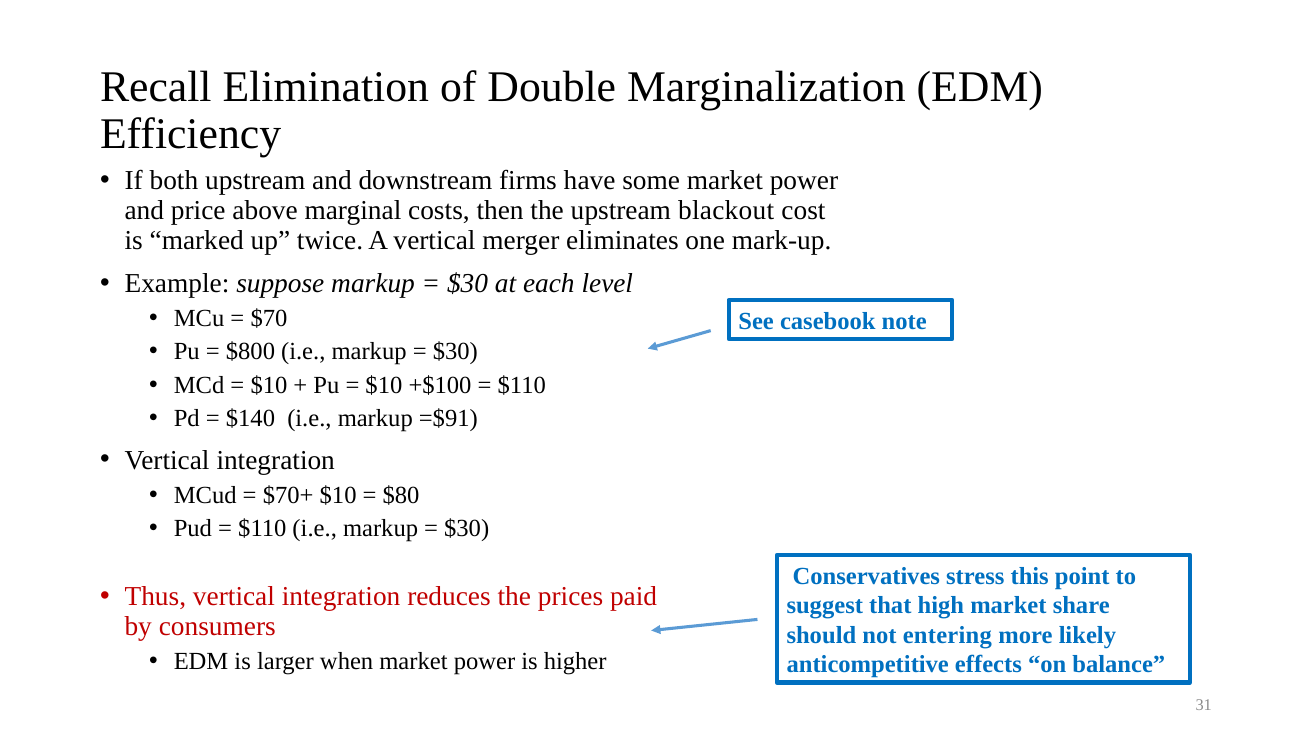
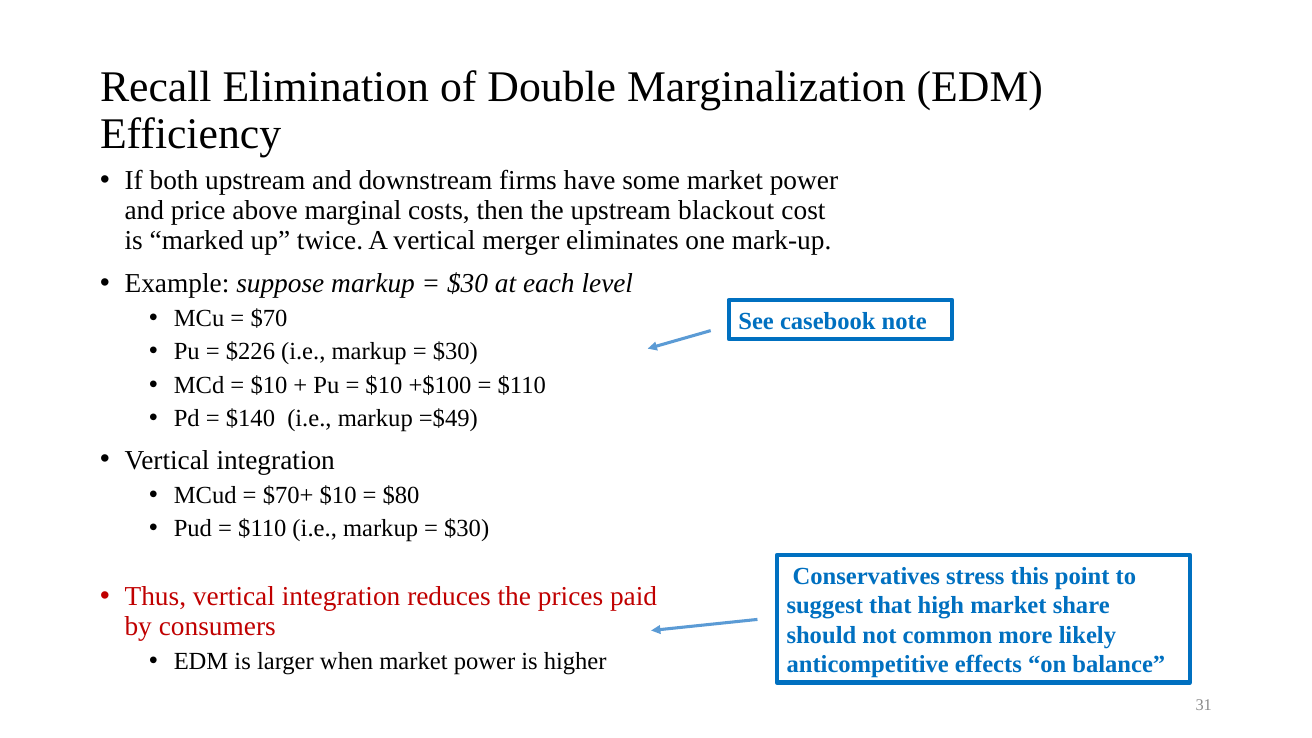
$800: $800 -> $226
=$91: =$91 -> =$49
entering: entering -> common
